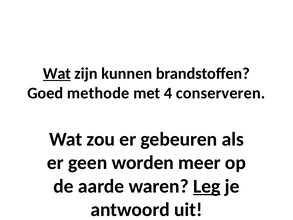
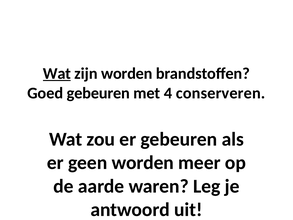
zijn kunnen: kunnen -> worden
Goed methode: methode -> gebeuren
Leg underline: present -> none
